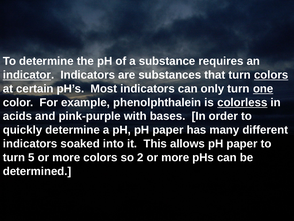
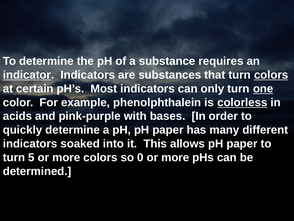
2: 2 -> 0
